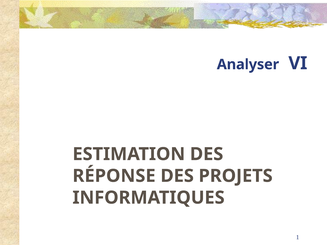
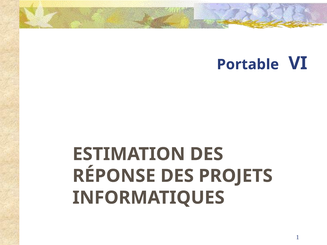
Analyser: Analyser -> Portable
